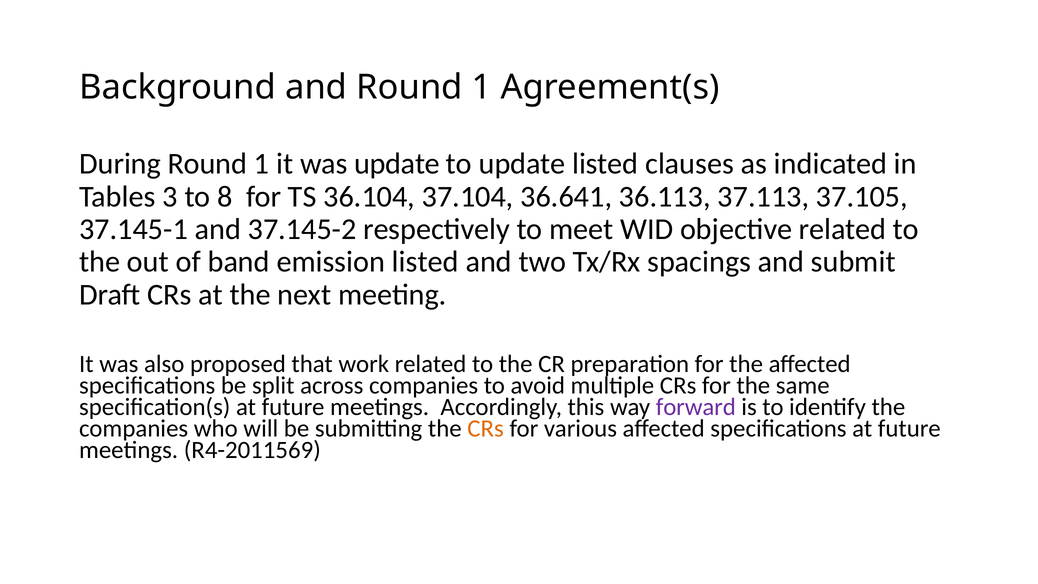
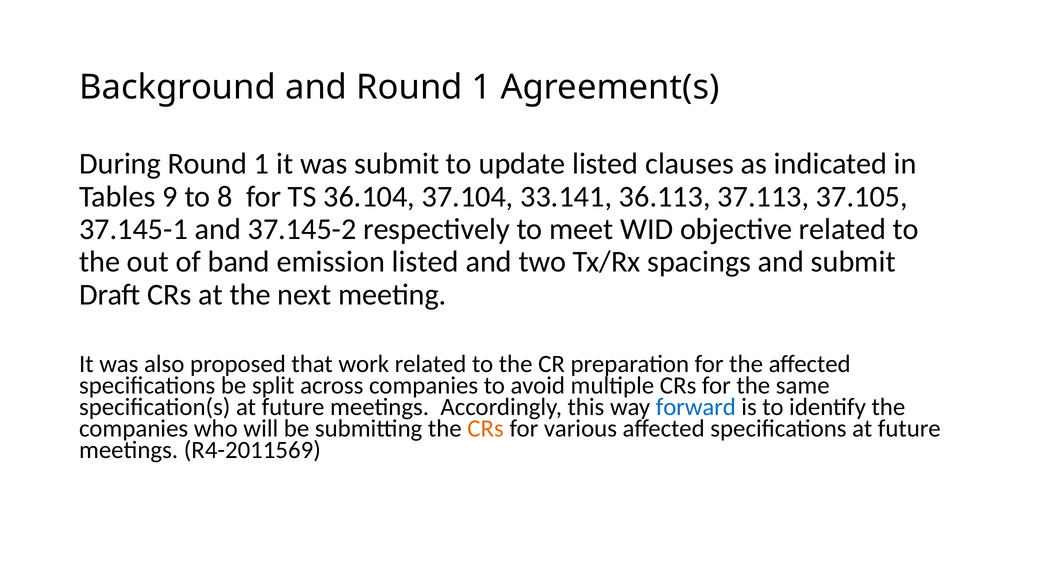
was update: update -> submit
3: 3 -> 9
36.641: 36.641 -> 33.141
forward colour: purple -> blue
